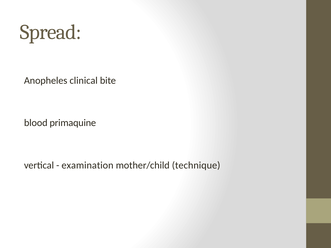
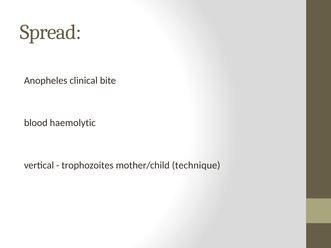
primaquine: primaquine -> haemolytic
examination: examination -> trophozoites
